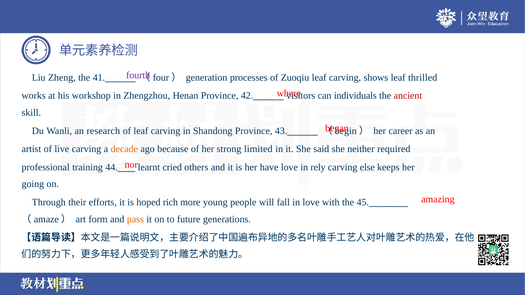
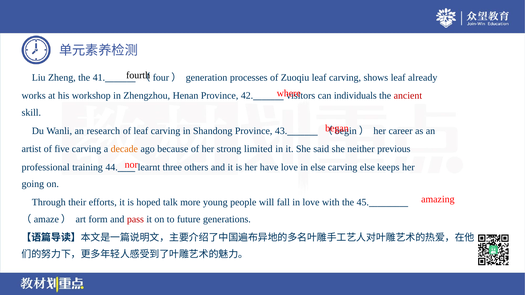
fourth colour: purple -> black
thrilled: thrilled -> already
live: live -> five
required: required -> previous
cried: cried -> three
in rely: rely -> else
rich: rich -> talk
pass colour: orange -> red
